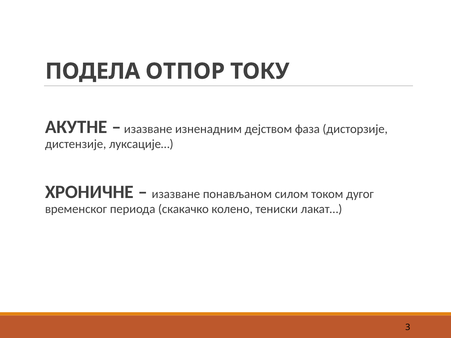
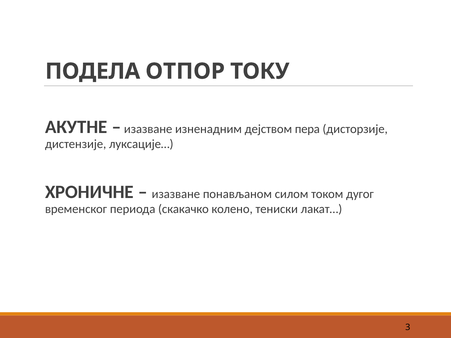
фаза: фаза -> пера
